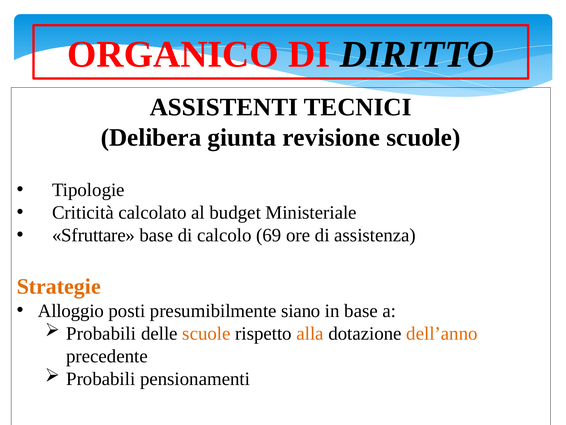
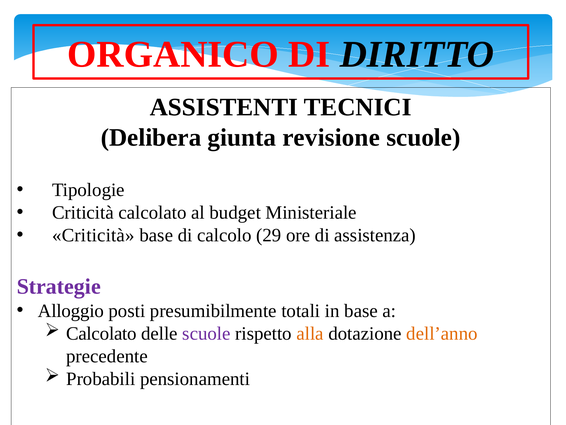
Sfruttare at (94, 235): Sfruttare -> Criticità
69: 69 -> 29
Strategie colour: orange -> purple
siano: siano -> totali
Probabili at (101, 333): Probabili -> Calcolato
scuole at (206, 333) colour: orange -> purple
